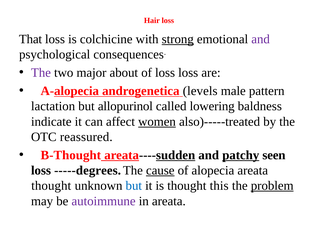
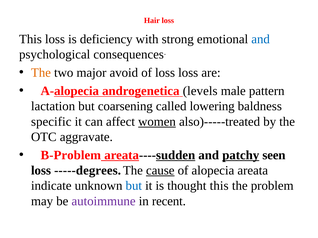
That at (31, 39): That -> This
colchicine: colchicine -> deficiency
strong underline: present -> none
and at (261, 39) colour: purple -> blue
The at (41, 73) colour: purple -> orange
about: about -> avoid
allopurinol: allopurinol -> coarsening
indicate: indicate -> specific
reassured: reassured -> aggravate
B-Thought: B-Thought -> B-Problem
thought at (51, 186): thought -> indicate
problem underline: present -> none
in areata: areata -> recent
